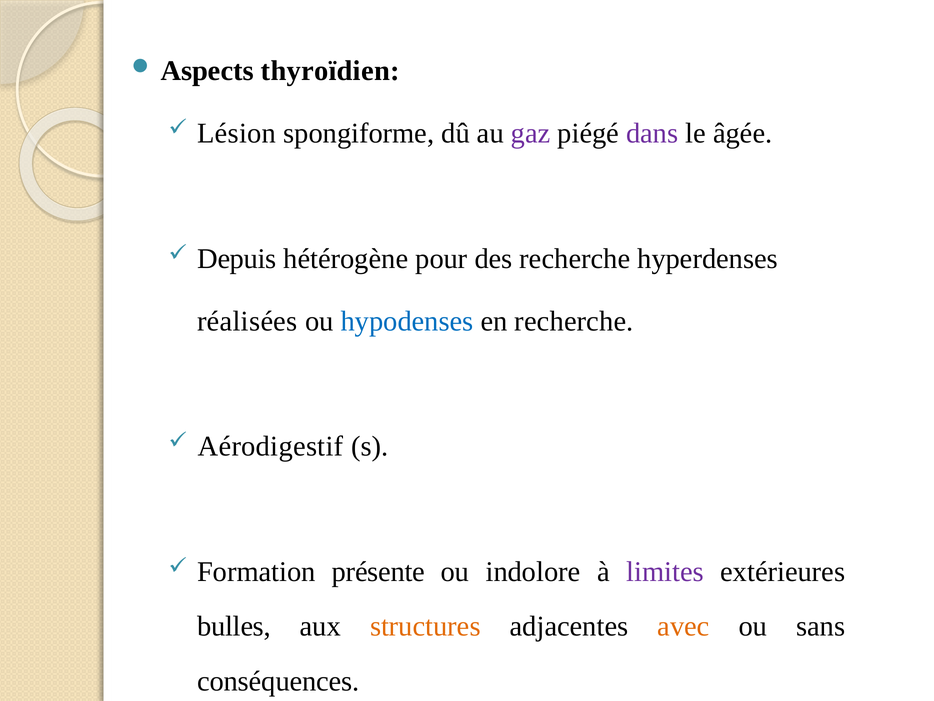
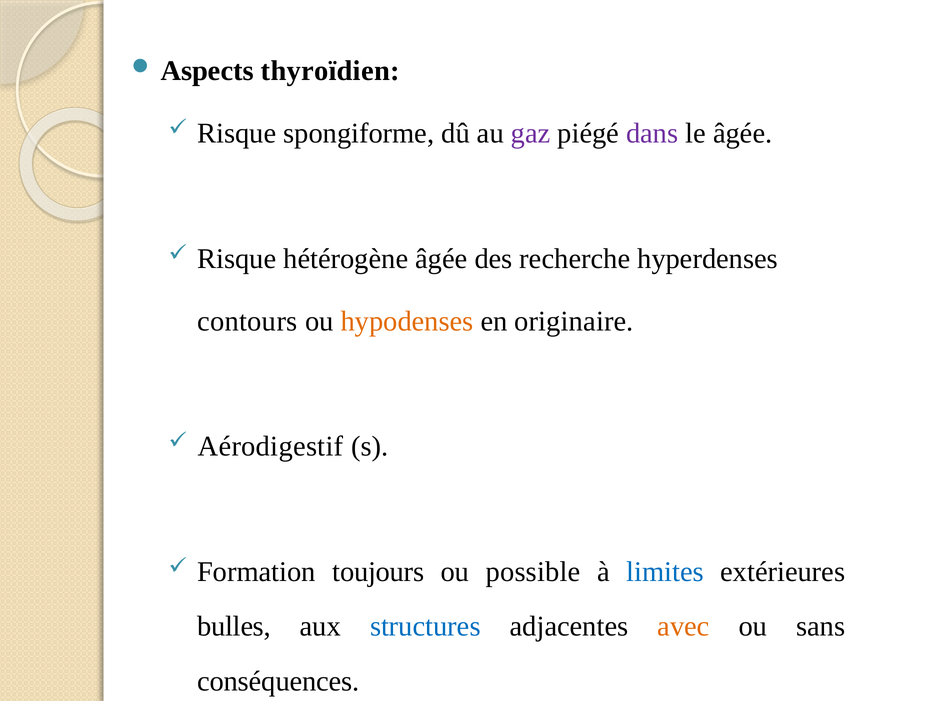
Lésion at (237, 133): Lésion -> Risque
Depuis at (237, 259): Depuis -> Risque
hétérogène pour: pour -> âgée
réalisées: réalisées -> contours
hypodenses colour: blue -> orange
en recherche: recherche -> originaire
présente: présente -> toujours
indolore: indolore -> possible
limites colour: purple -> blue
structures colour: orange -> blue
